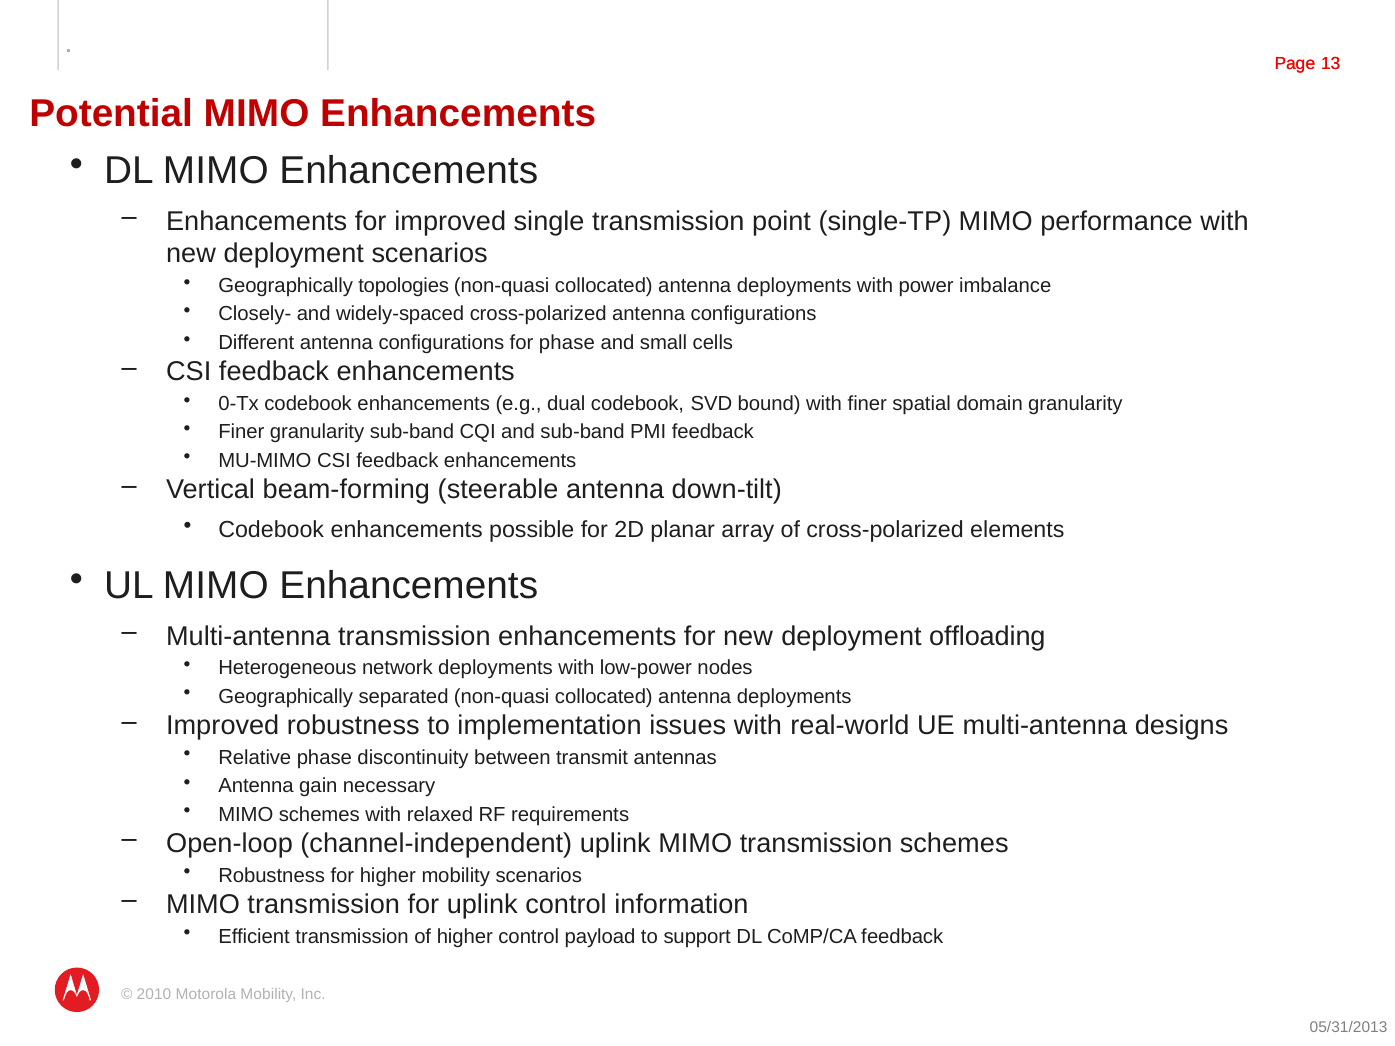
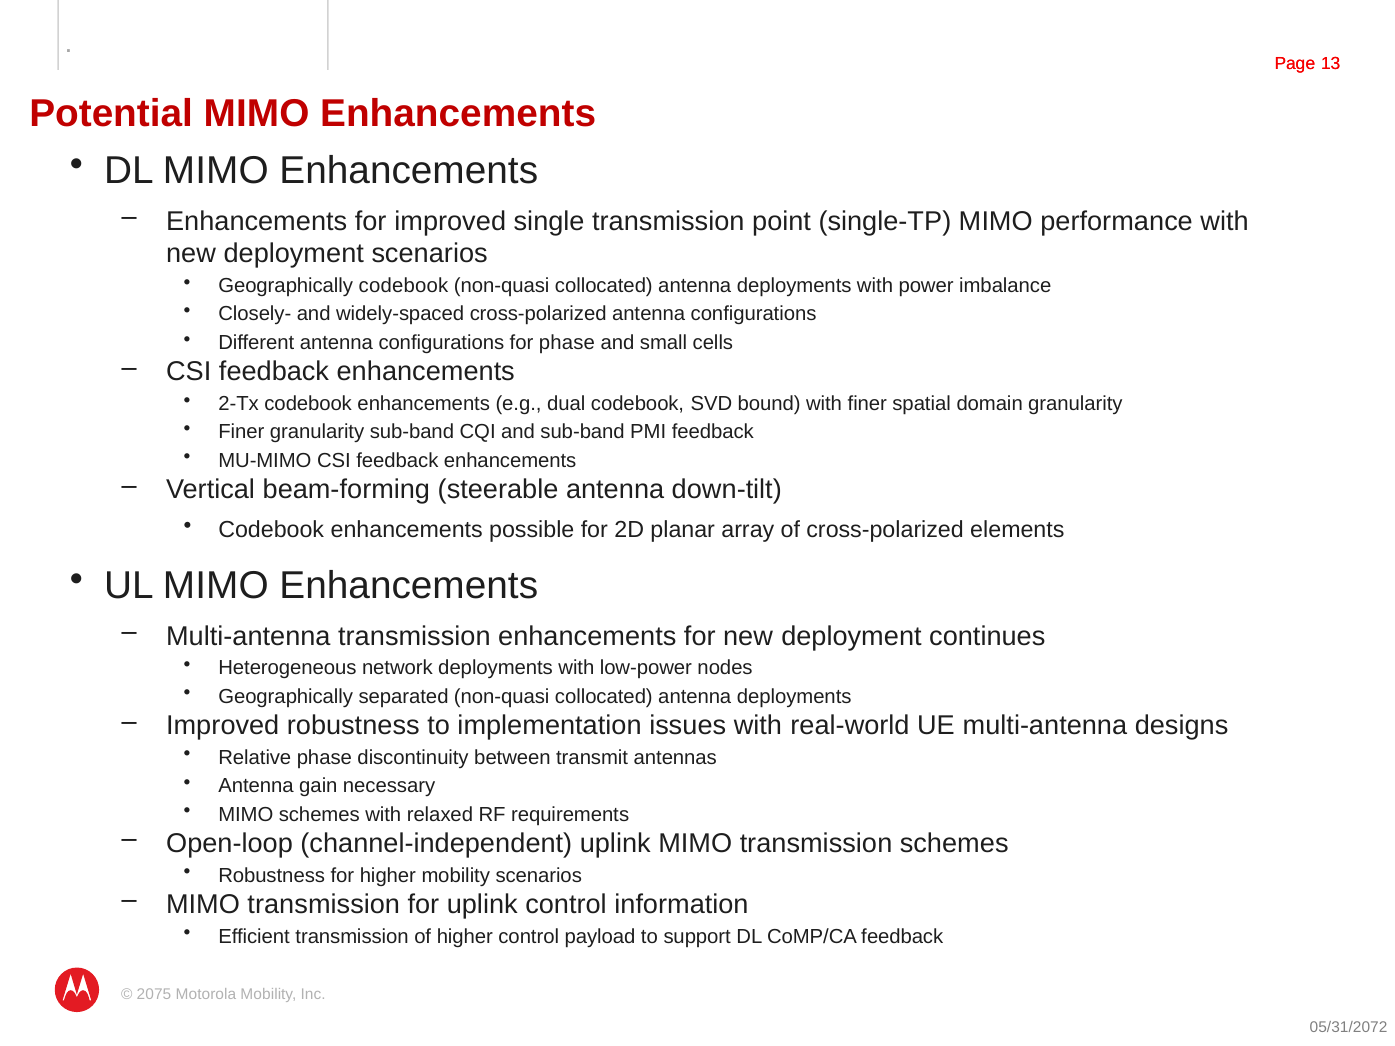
Geographically topologies: topologies -> codebook
0-Tx: 0-Tx -> 2-Tx
offloading: offloading -> continues
2010: 2010 -> 2075
05/31/2013: 05/31/2013 -> 05/31/2072
